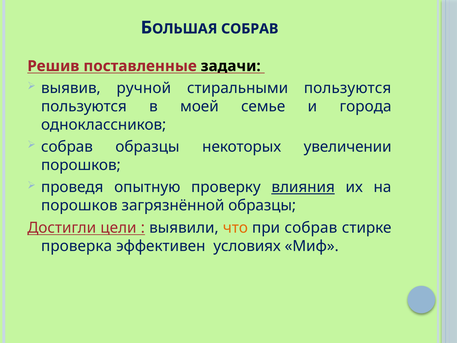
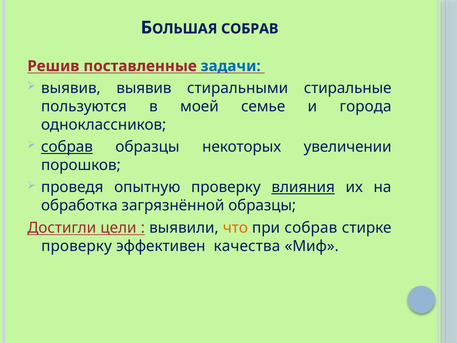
задачи colour: black -> blue
выявив ручной: ручной -> выявив
стиральными пользуются: пользуются -> стиральные
собрав at (67, 147) underline: none -> present
порошков at (79, 205): порошков -> обработка
проверка at (77, 246): проверка -> проверку
условиях: условиях -> качества
